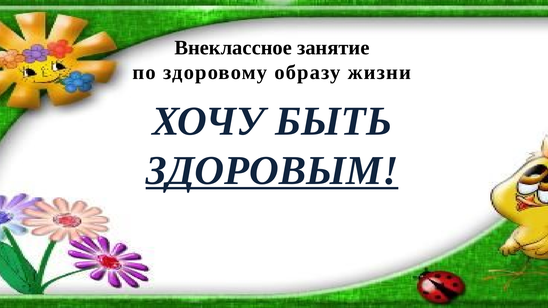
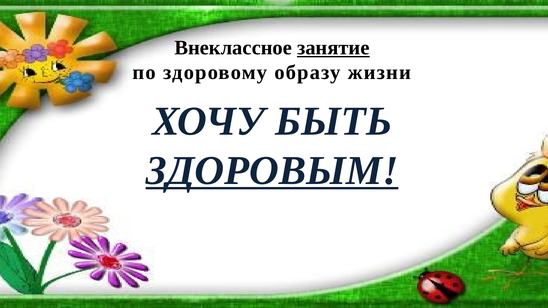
занятие underline: none -> present
